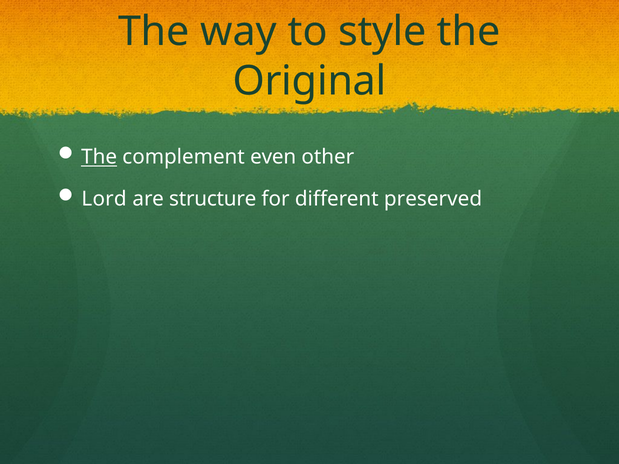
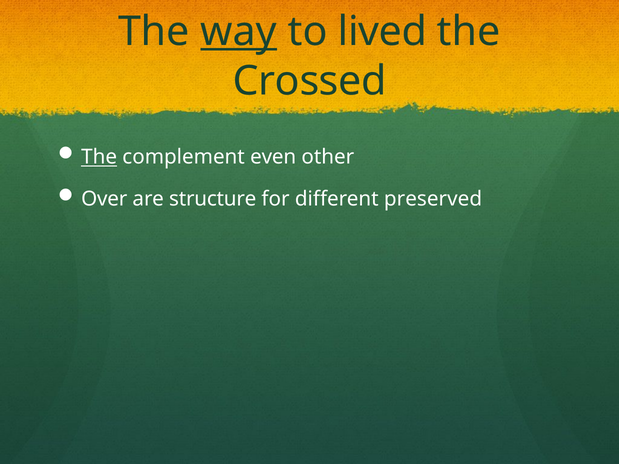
way underline: none -> present
style: style -> lived
Original: Original -> Crossed
Lord: Lord -> Over
